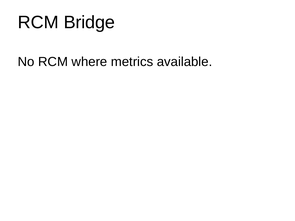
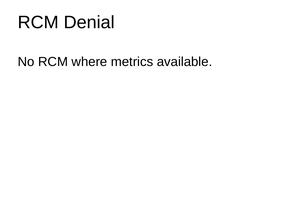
Bridge: Bridge -> Denial
